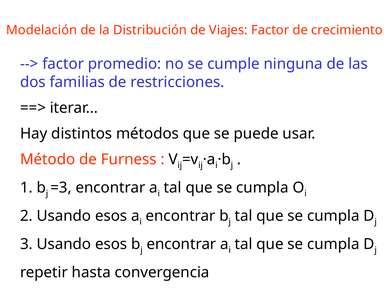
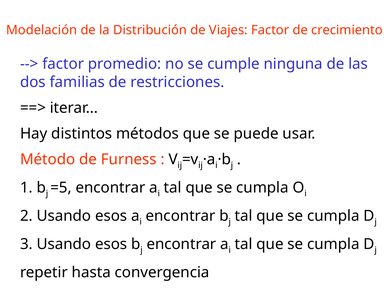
=3: =3 -> =5
